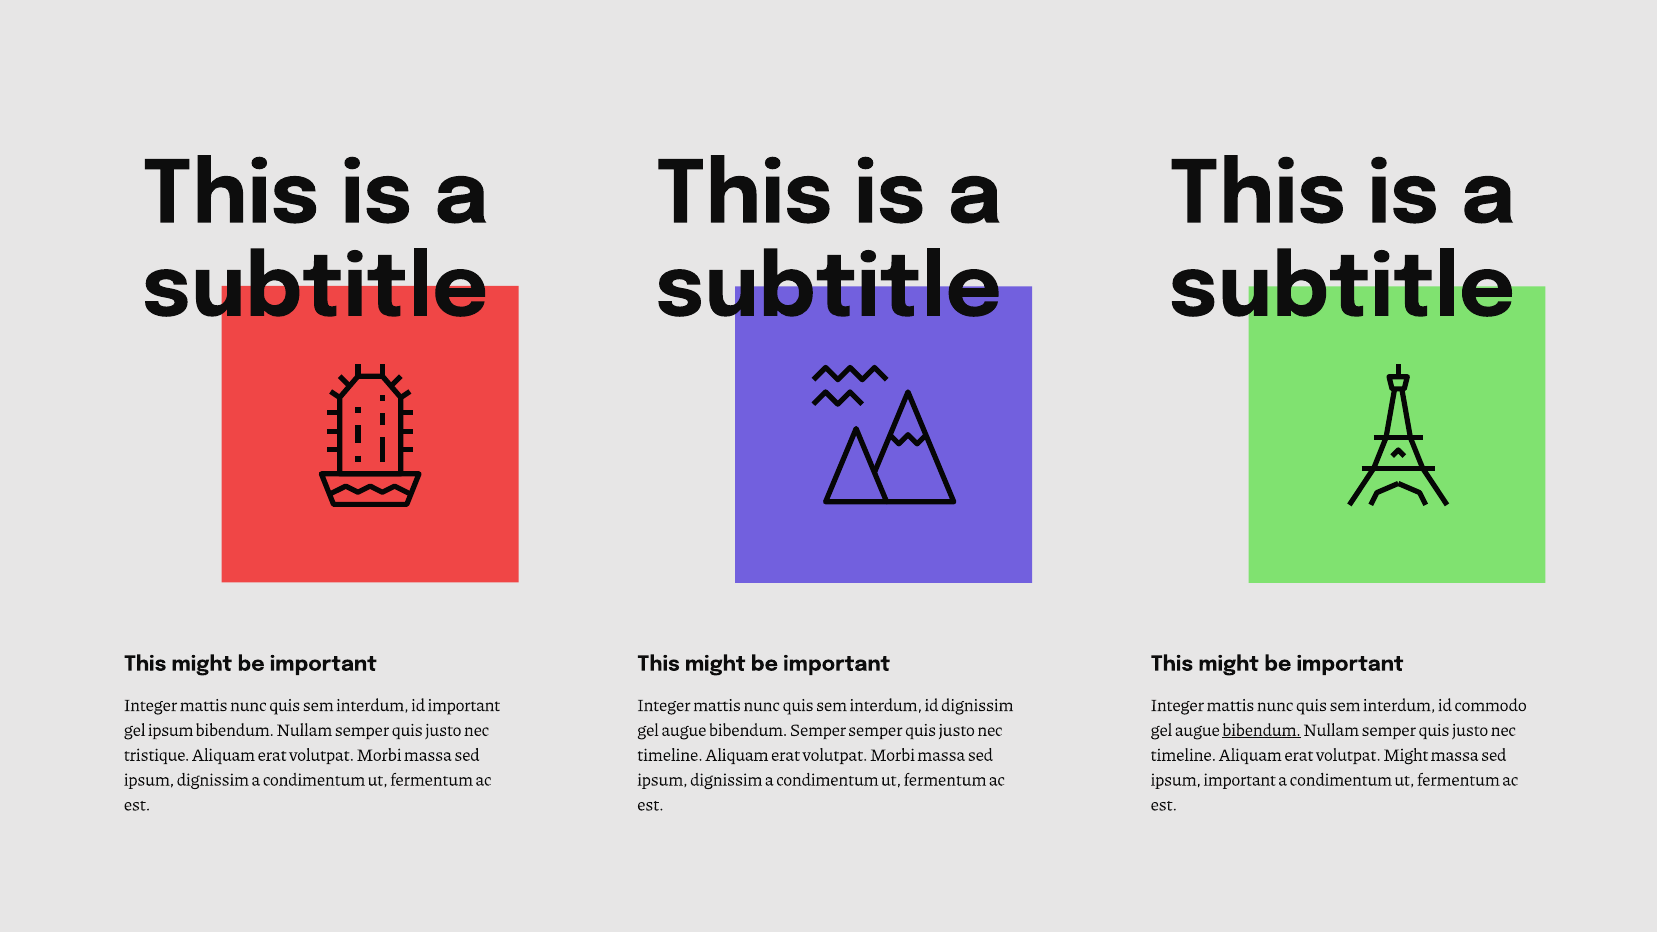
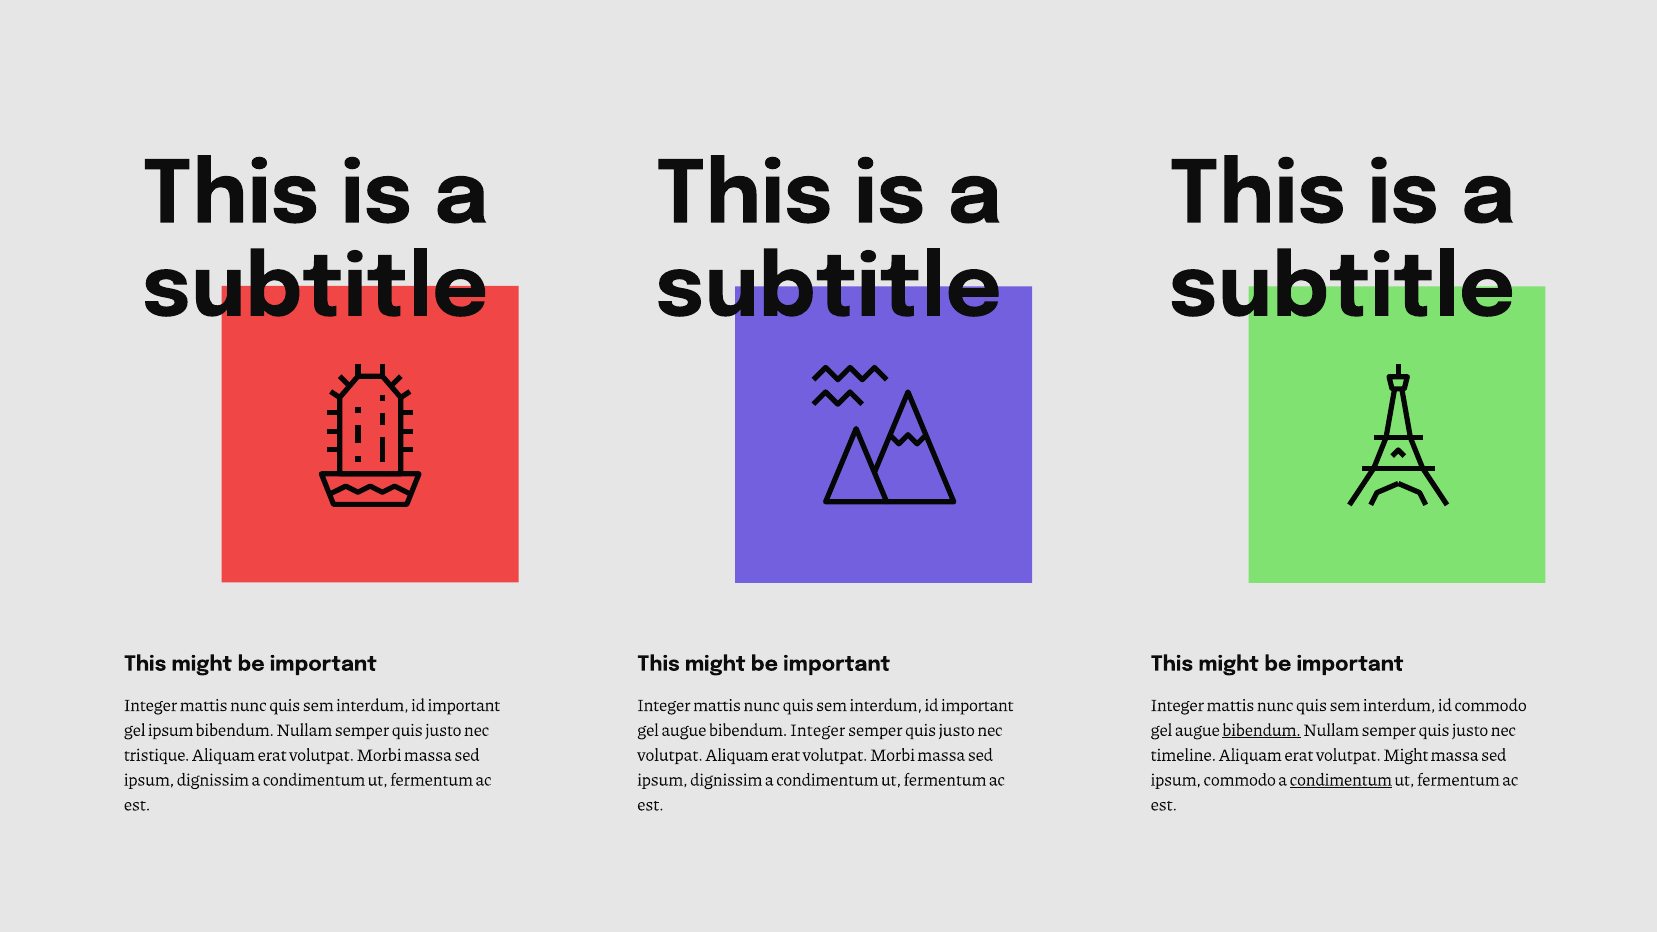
dignissim at (977, 705): dignissim -> important
bibendum Semper: Semper -> Integer
timeline at (670, 755): timeline -> volutpat
ipsum important: important -> commodo
condimentum at (1341, 780) underline: none -> present
